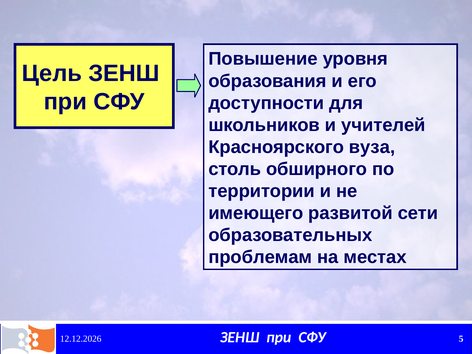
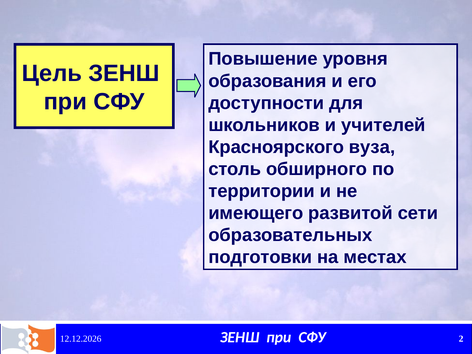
проблемам: проблемам -> подготовки
5: 5 -> 2
